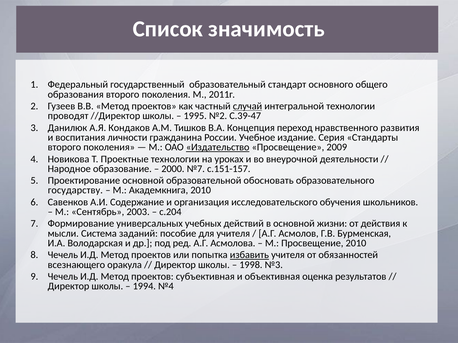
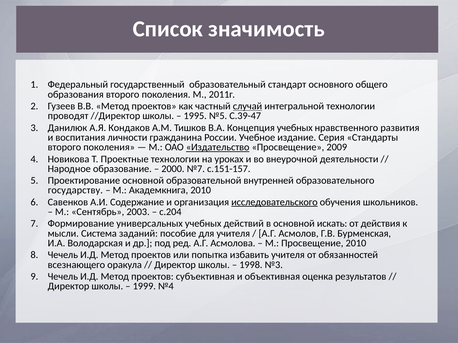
№2: №2 -> №5
Концепция переход: переход -> учебных
обосновать: обосновать -> внутренней
исследовательского underline: none -> present
жизни: жизни -> искать
избавить underline: present -> none
1994: 1994 -> 1999
